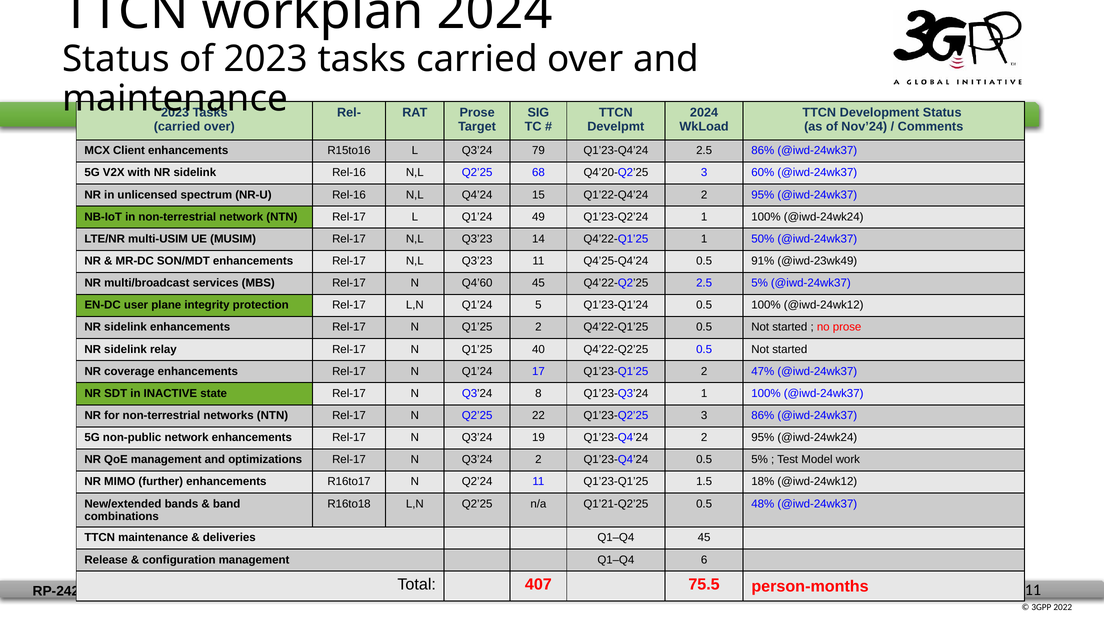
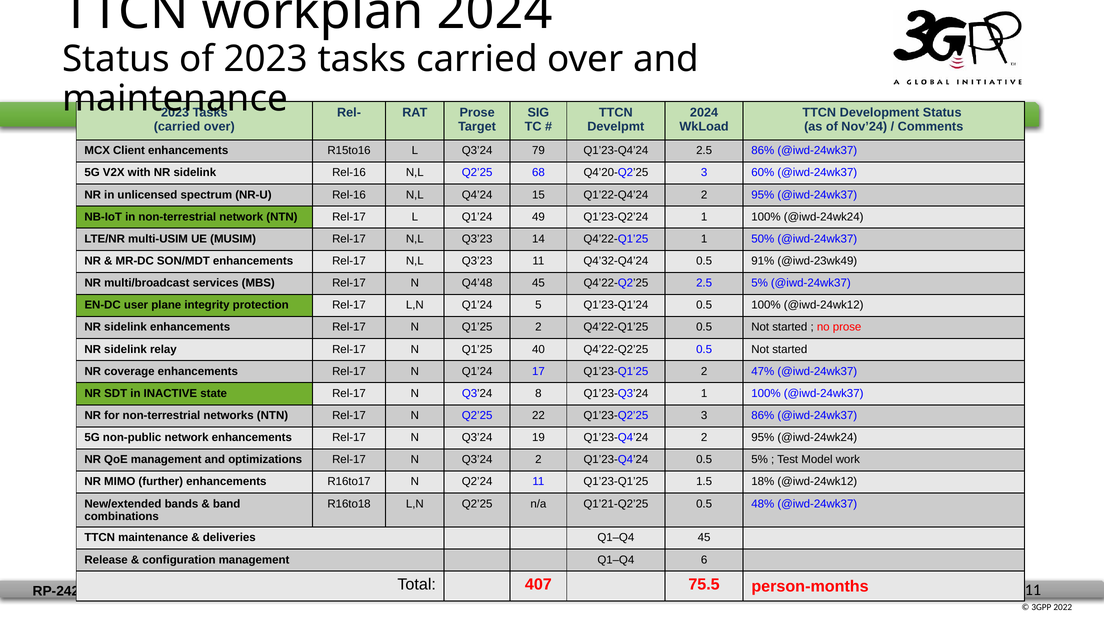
Q4’25-Q4’24: Q4’25-Q4’24 -> Q4’32-Q4’24
Q4’60: Q4’60 -> Q4’48
